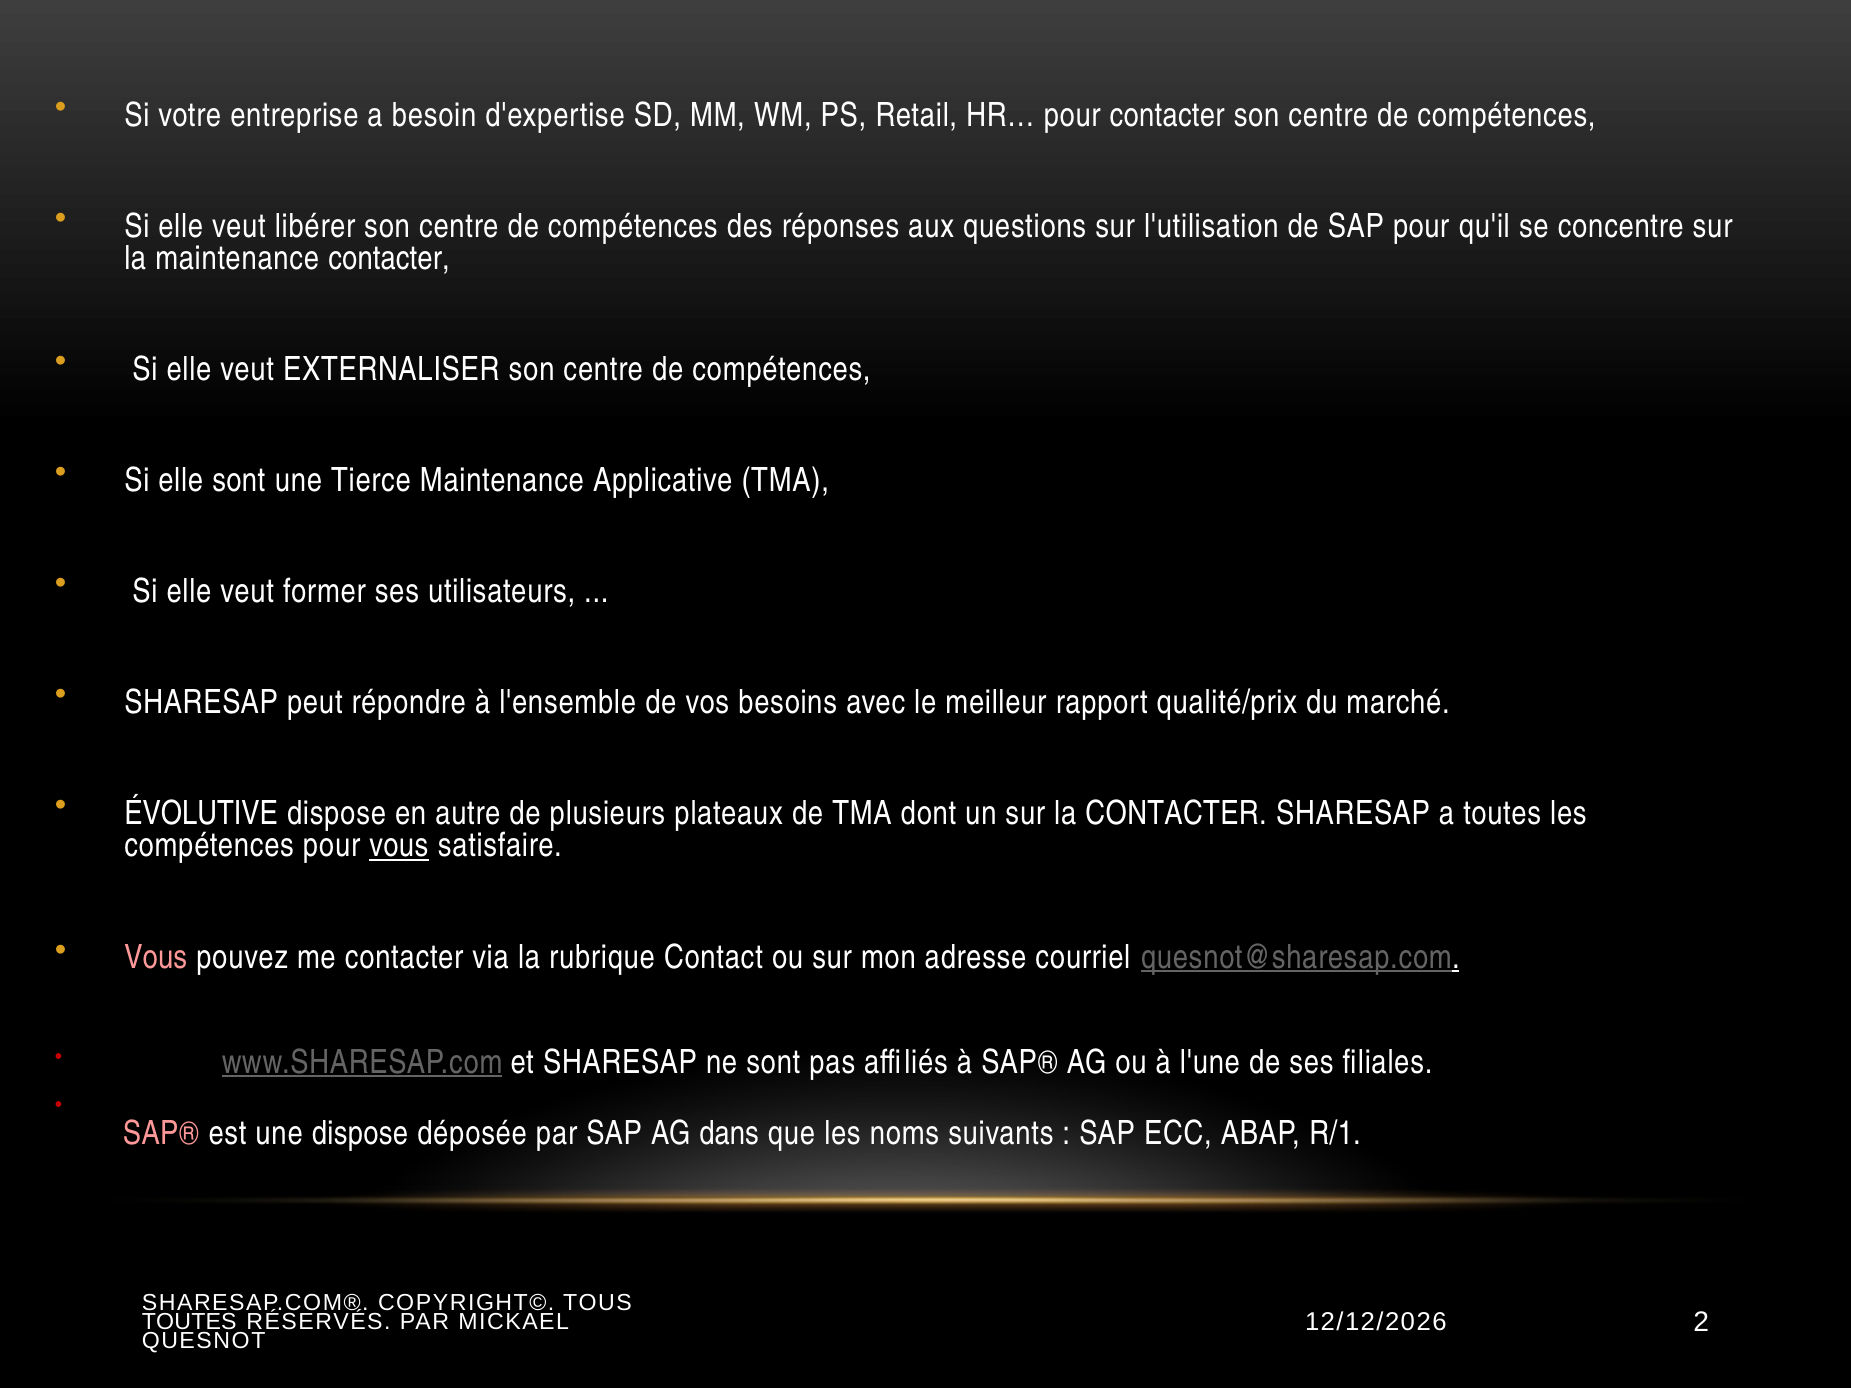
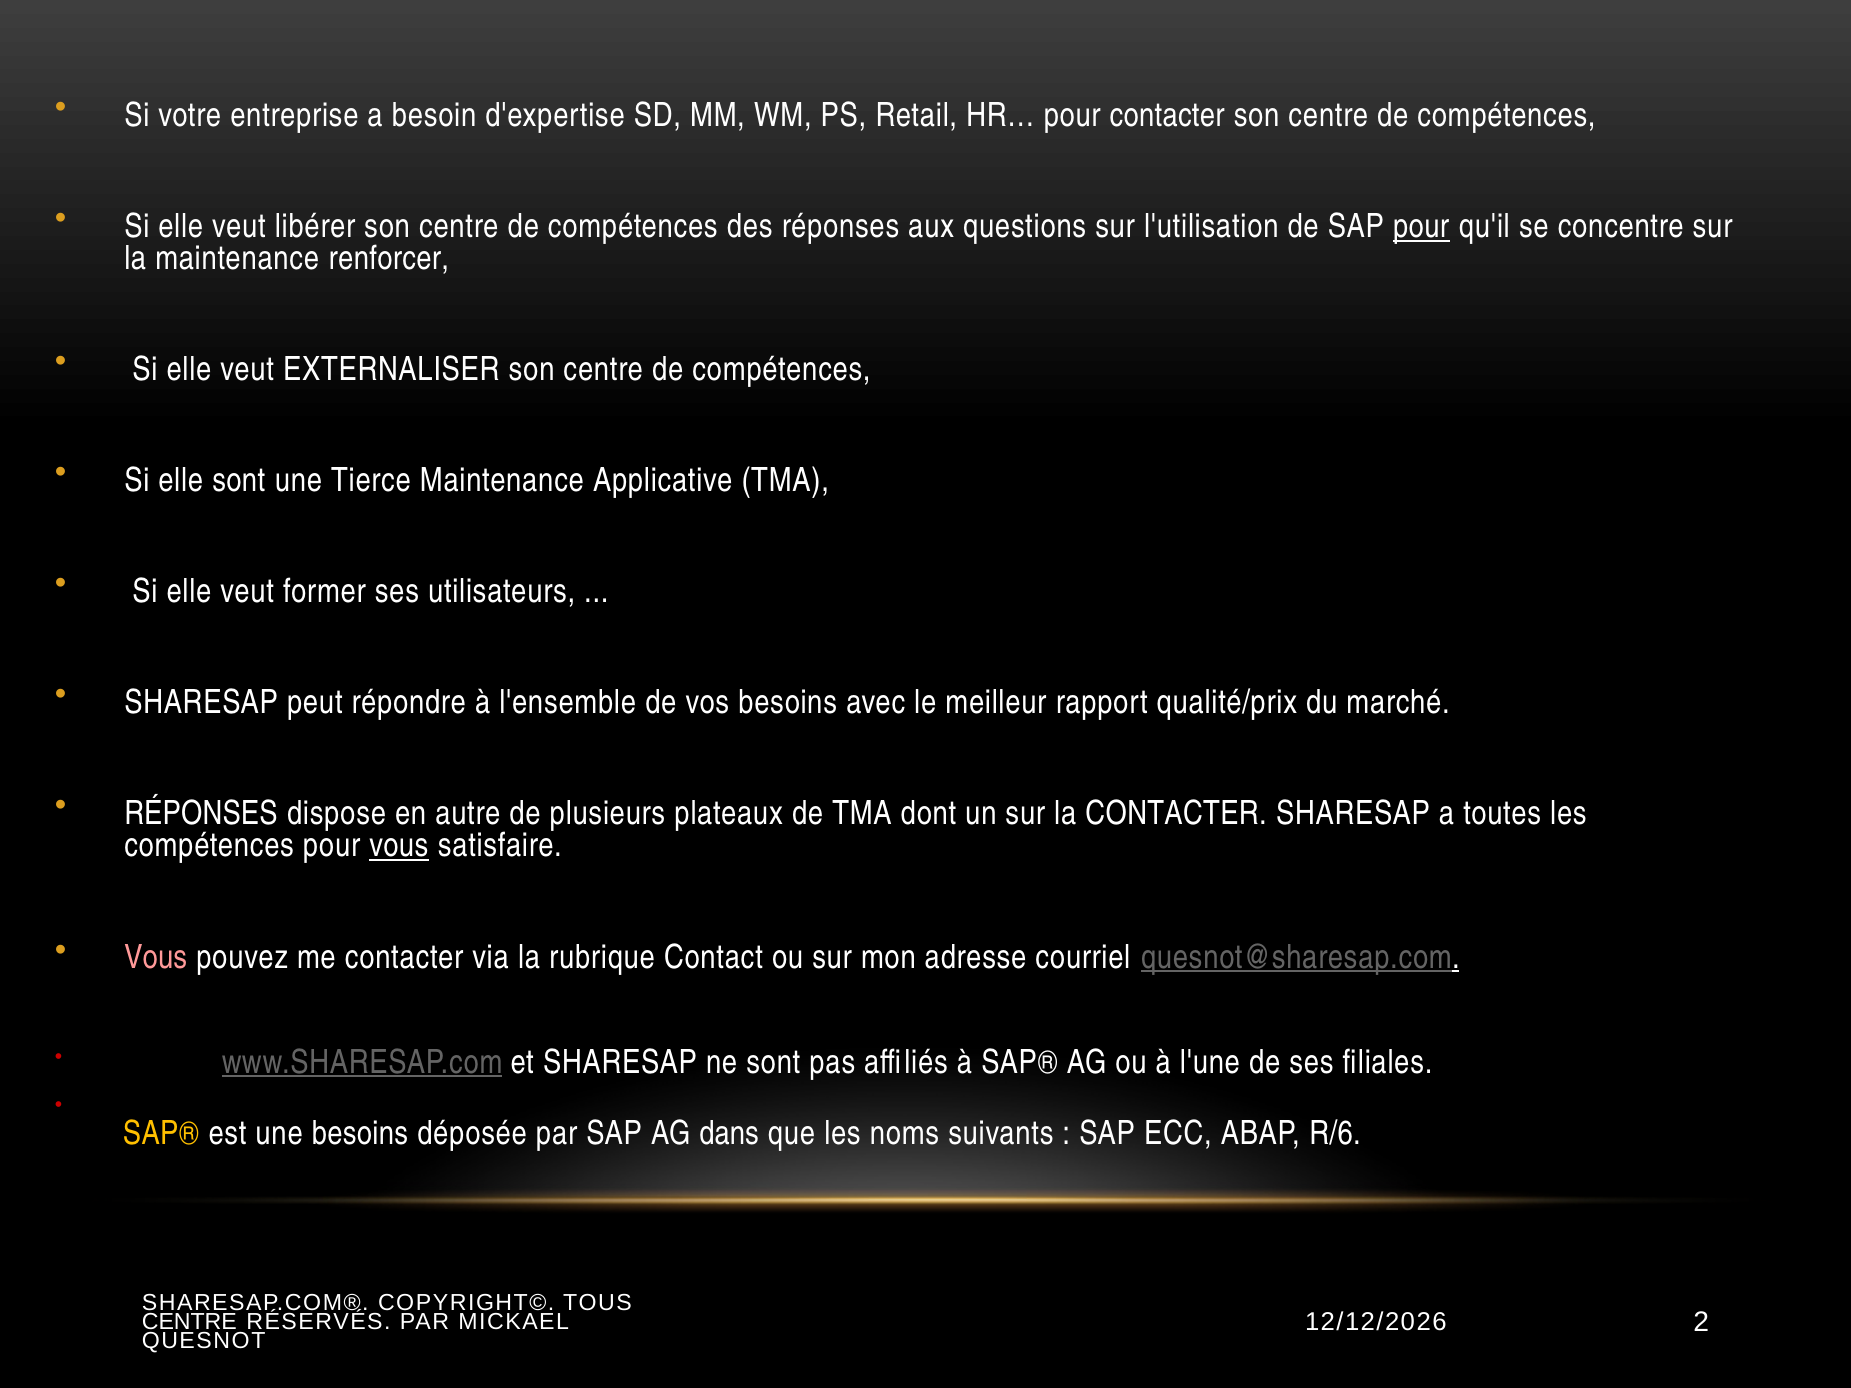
pour at (1421, 227) underline: none -> present
maintenance contacter: contacter -> renforcer
ÉVOLUTIVE at (201, 813): ÉVOLUTIVE -> RÉPONSES
SAP® at (161, 1134) colour: pink -> yellow
une dispose: dispose -> besoins
R/1: R/1 -> R/6
TOUTES at (189, 1323): TOUTES -> CENTRE
